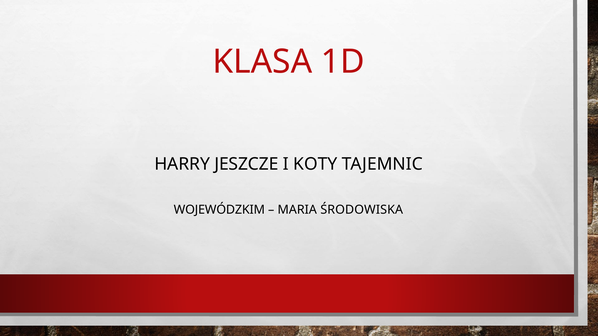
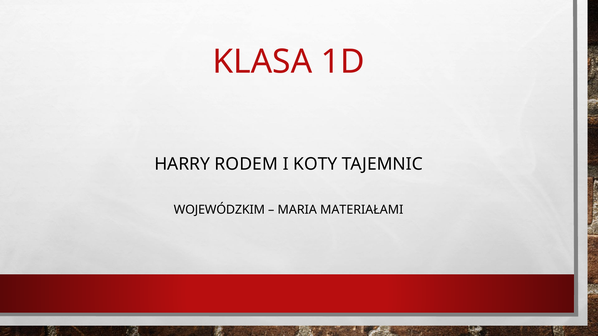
JESZCZE: JESZCZE -> RODEM
ŚRODOWISKA: ŚRODOWISKA -> MATERIAŁAMI
